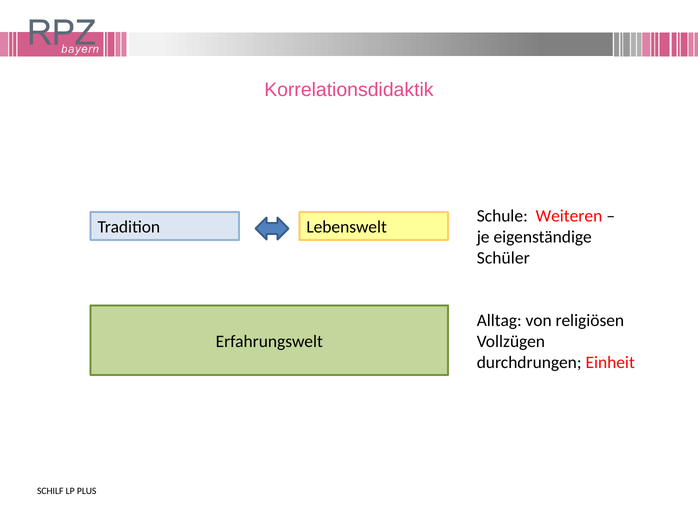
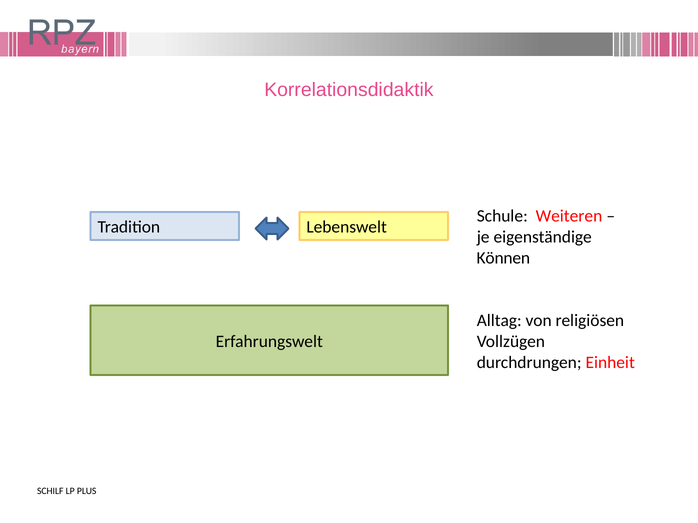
Schüler: Schüler -> Können
